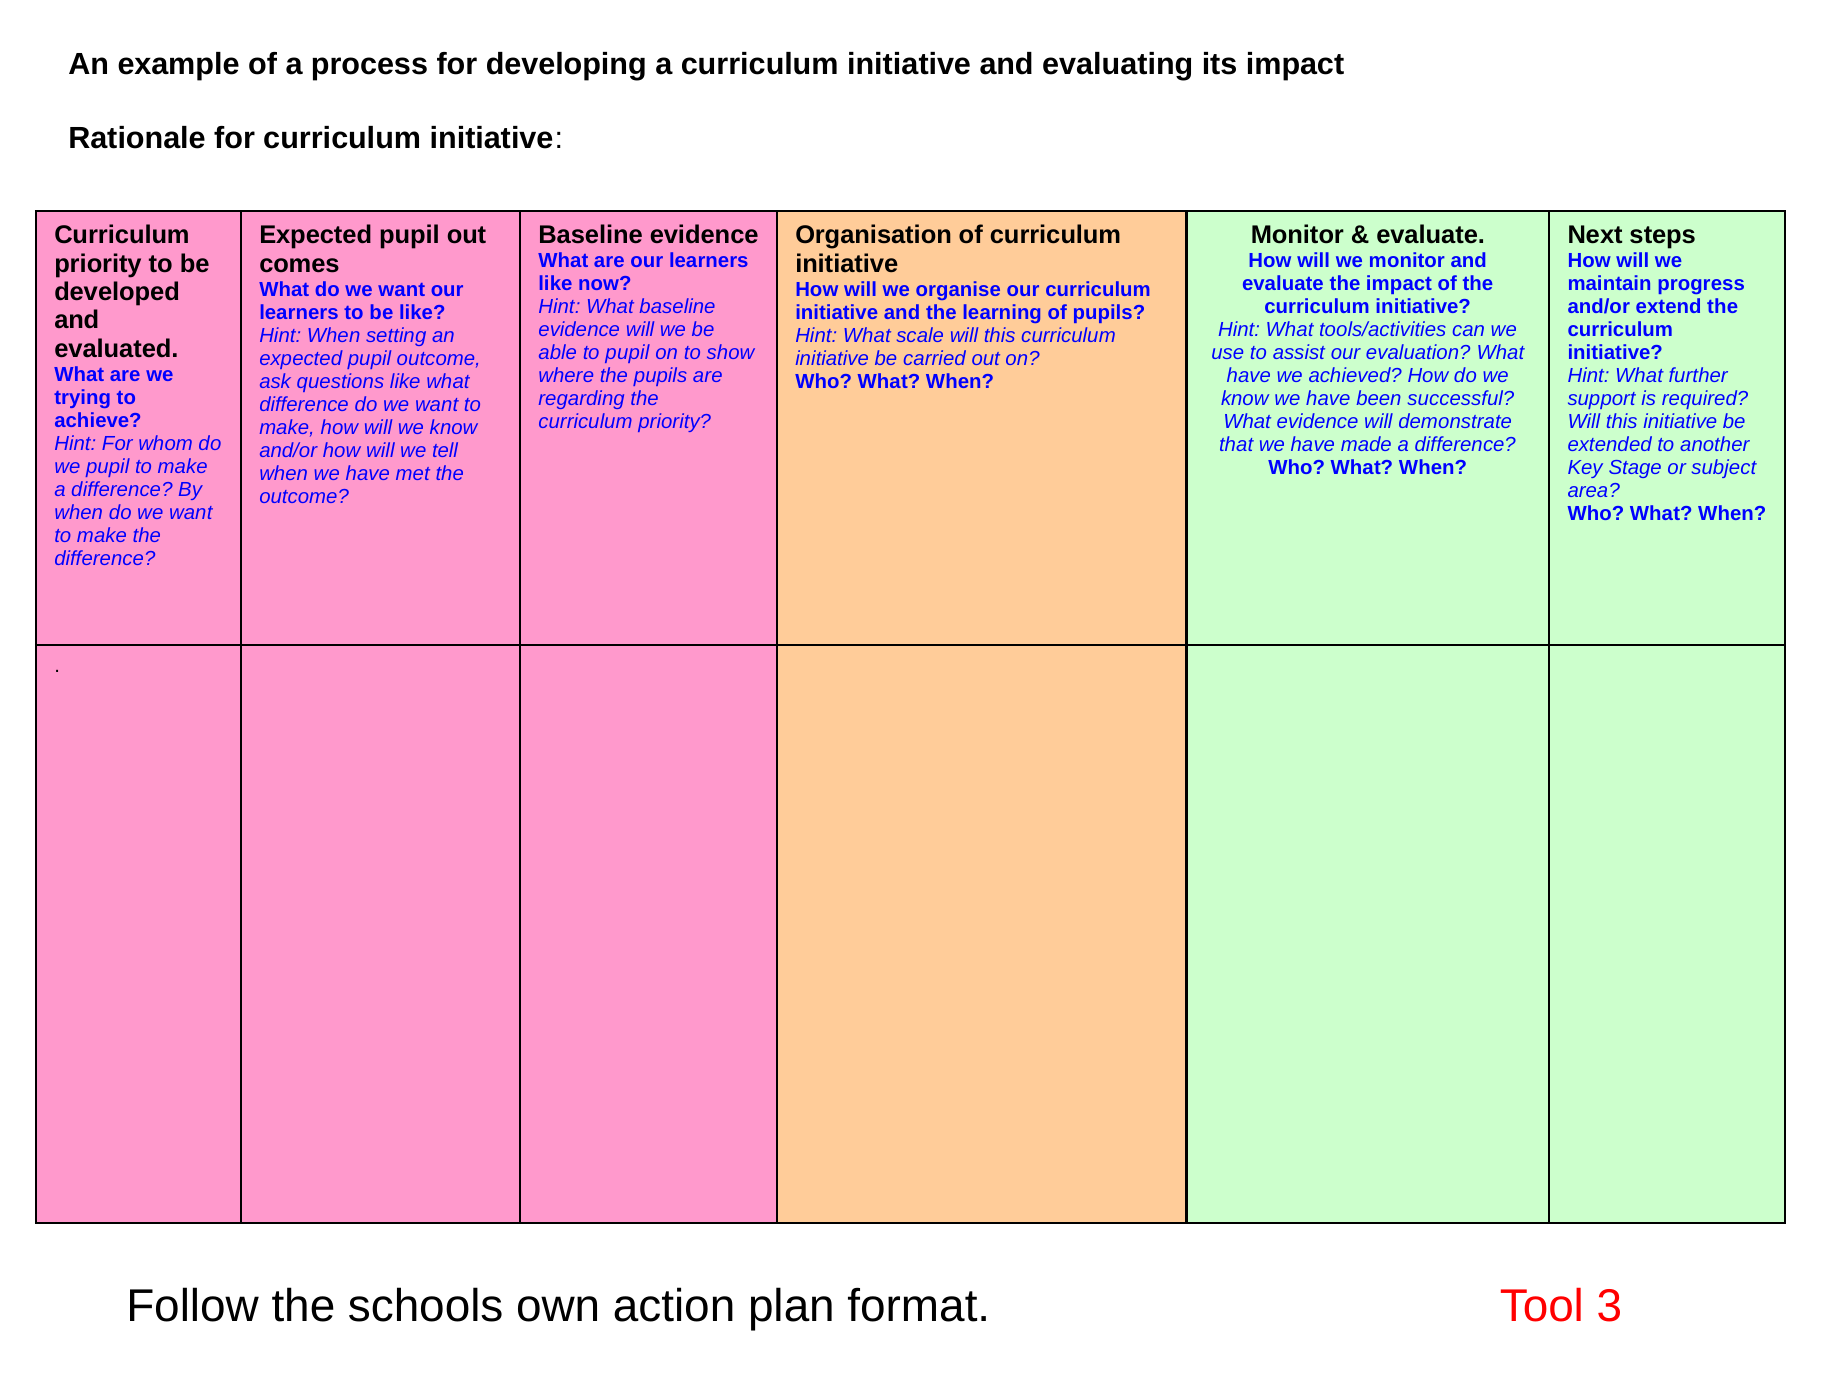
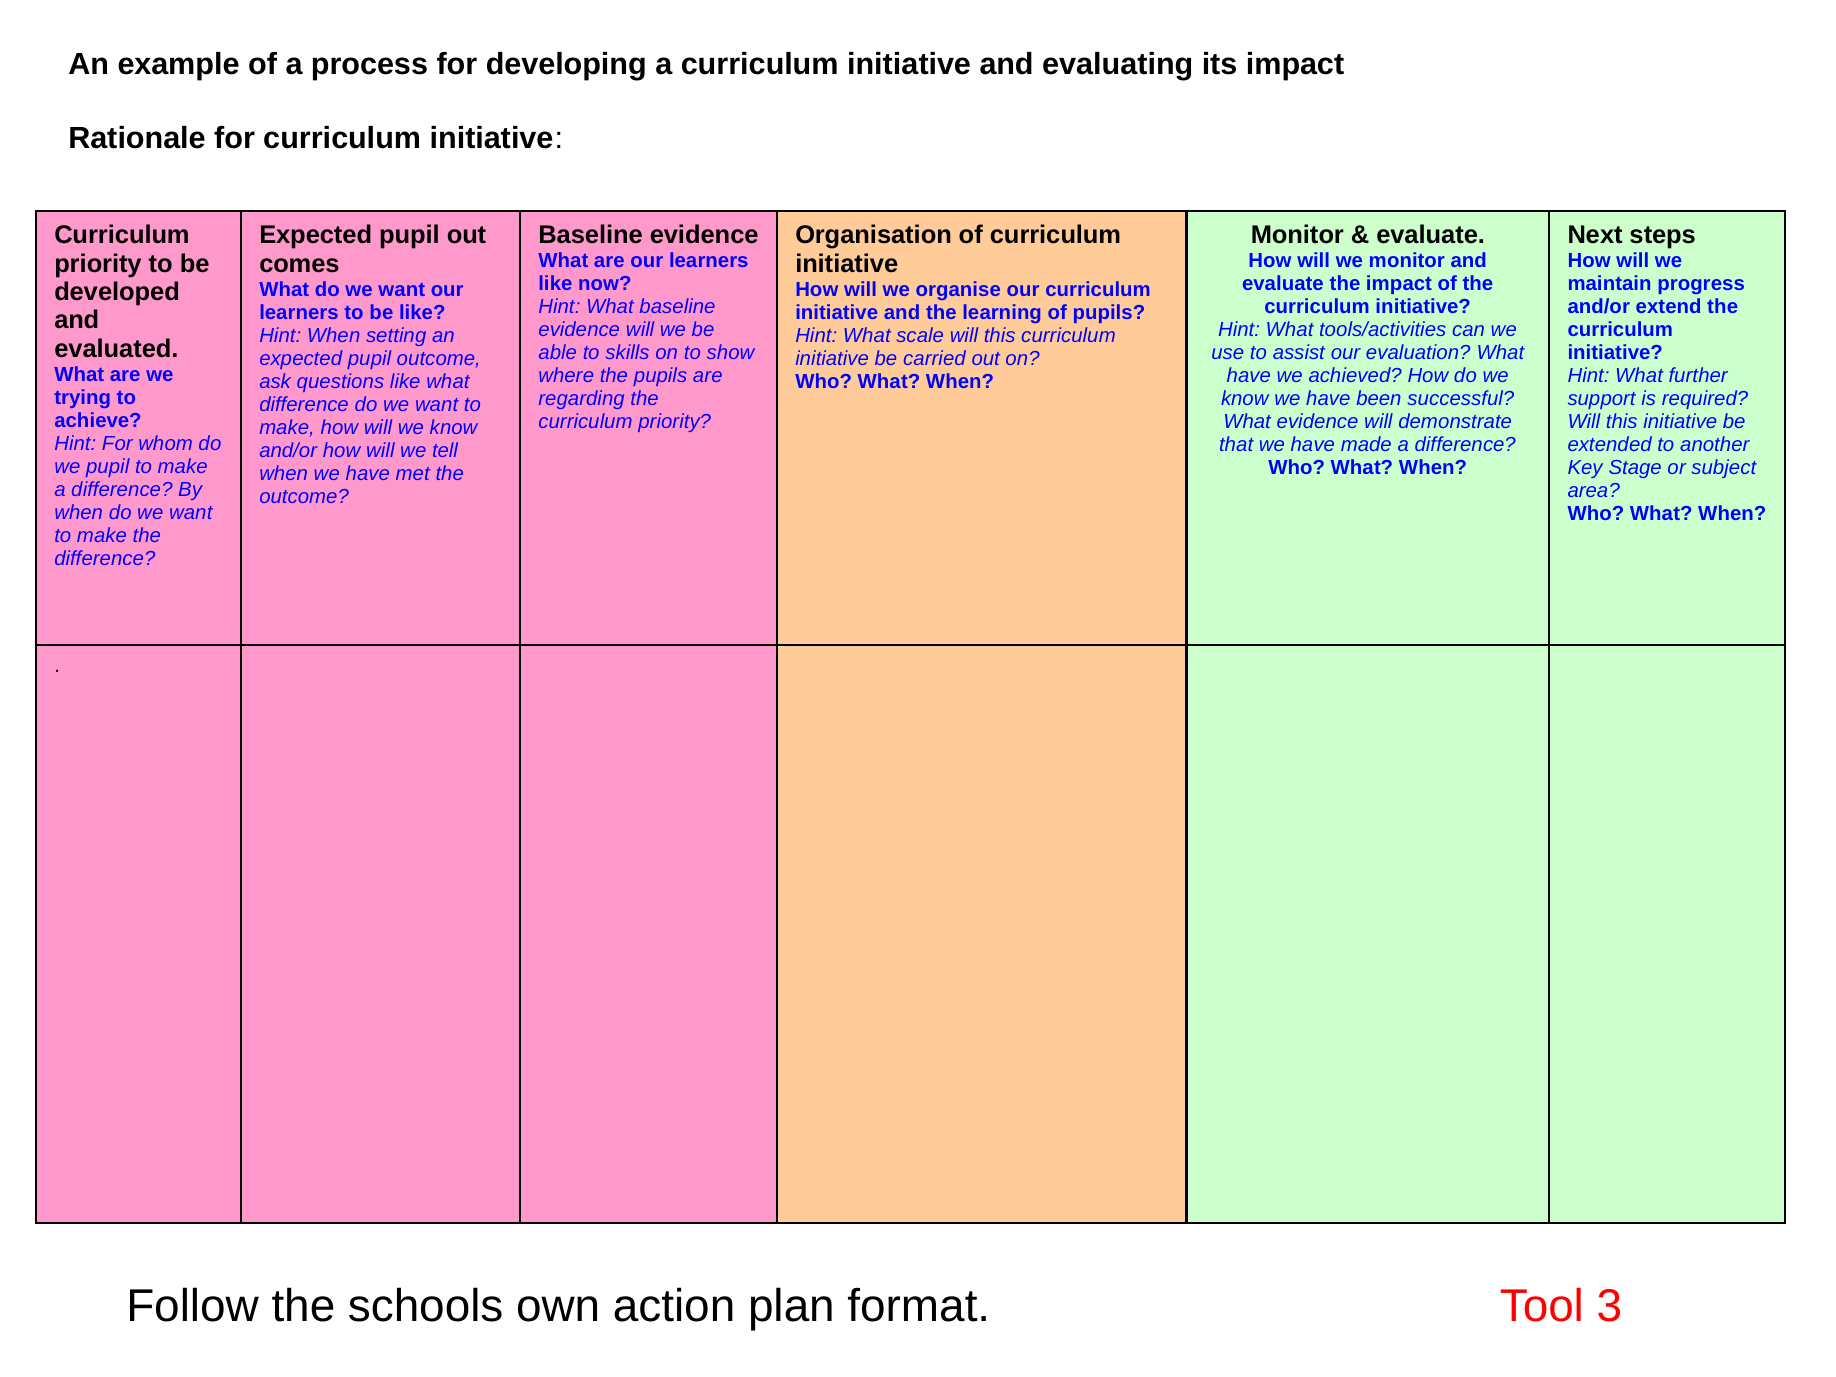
to pupil: pupil -> skills
